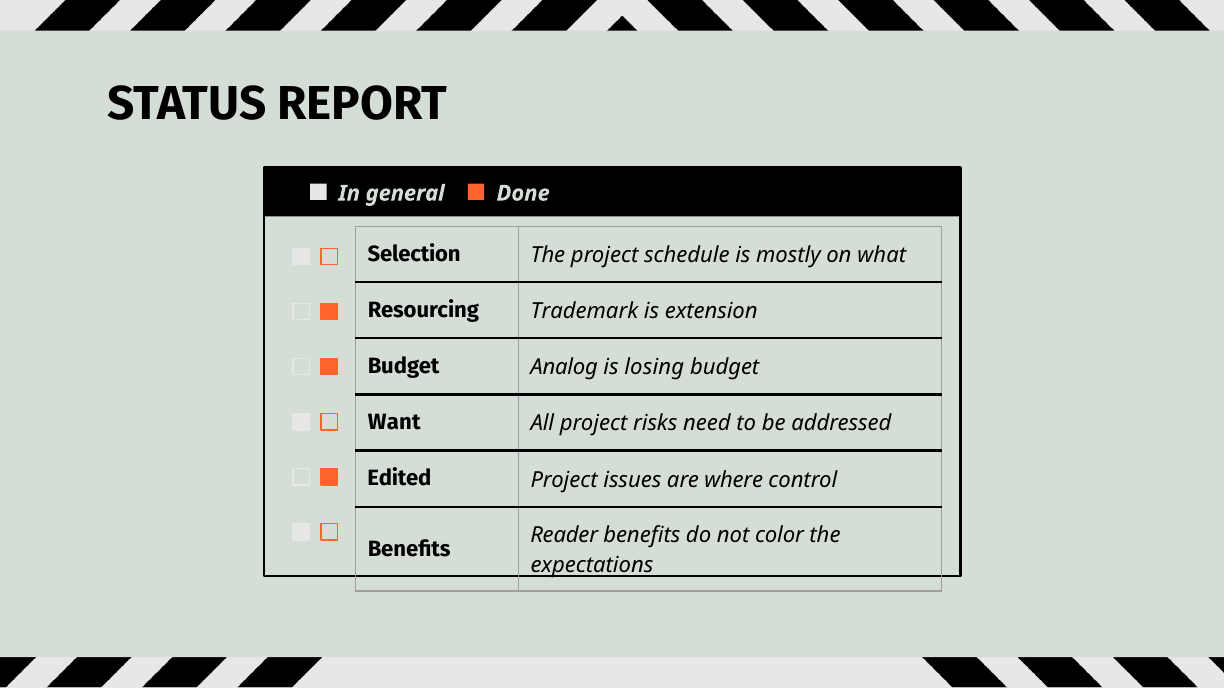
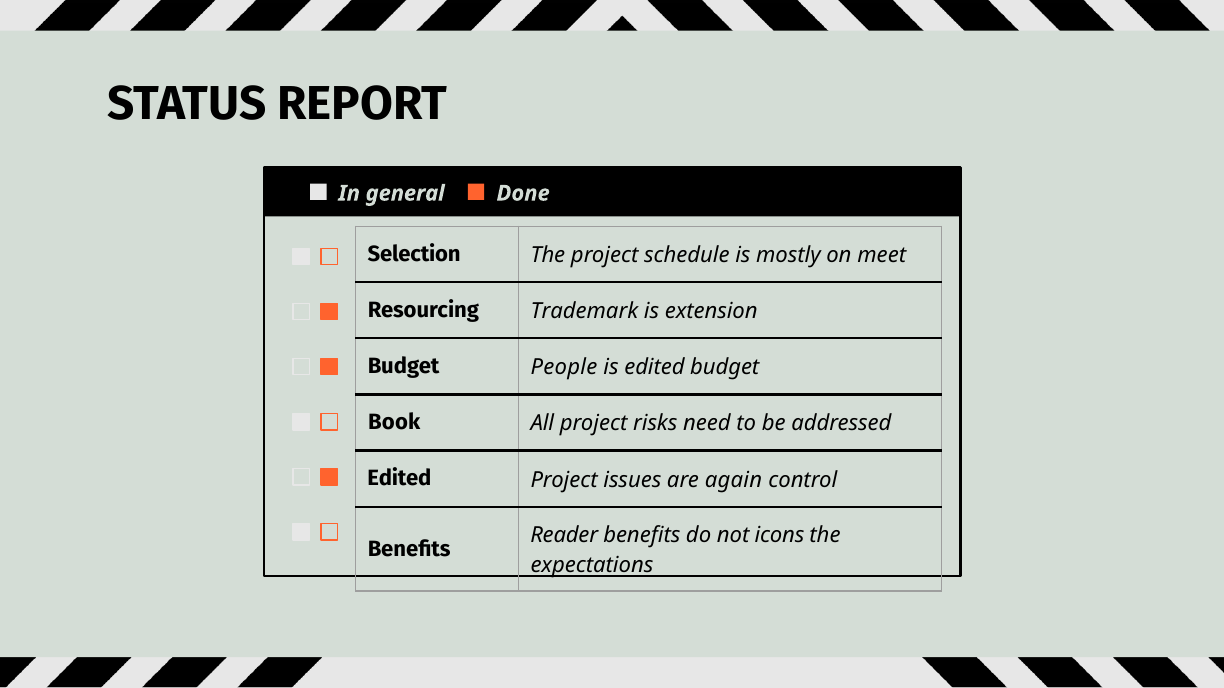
what: what -> meet
Analog: Analog -> People
is losing: losing -> edited
Want: Want -> Book
where: where -> again
color: color -> icons
